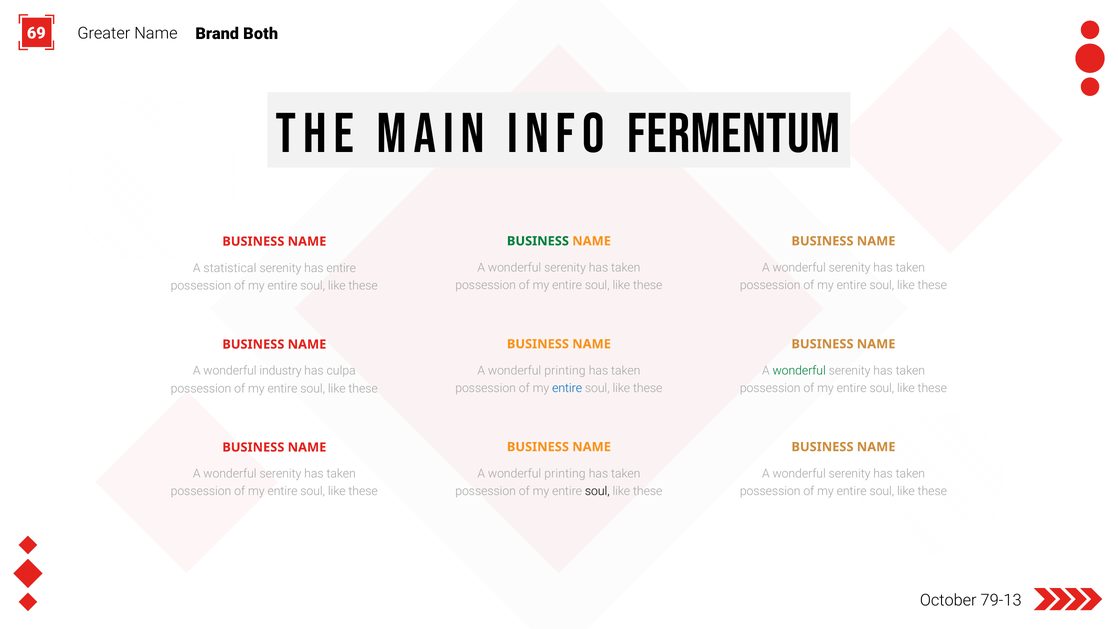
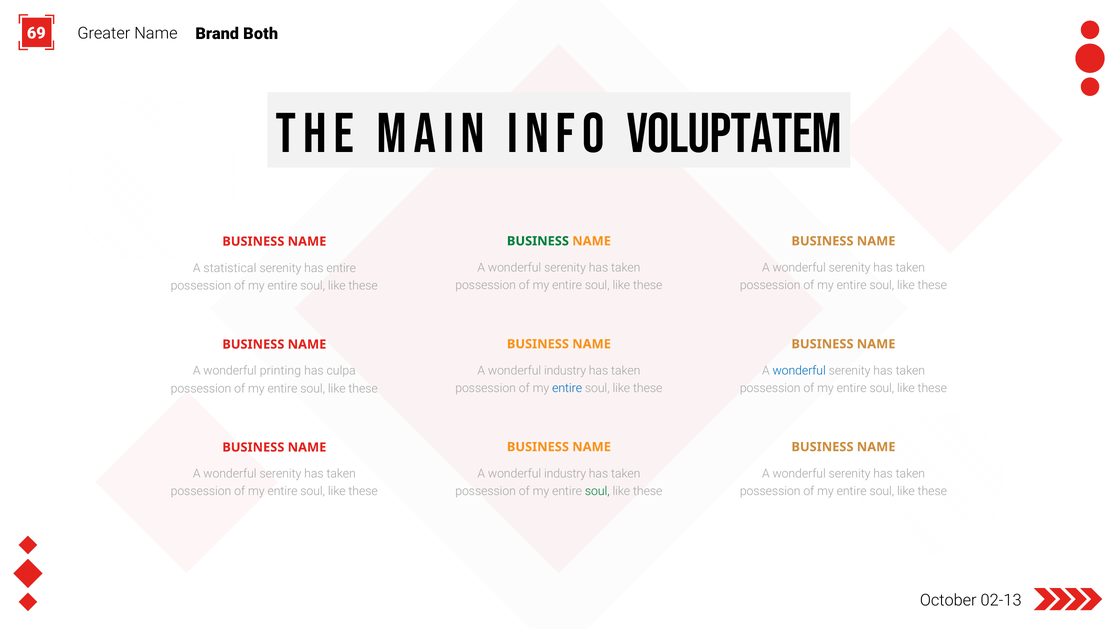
fermentum: fermentum -> voluptatem
printing at (565, 370): printing -> industry
wonderful at (799, 370) colour: green -> blue
industry: industry -> printing
printing at (565, 473): printing -> industry
soul at (597, 491) colour: black -> green
79-13: 79-13 -> 02-13
